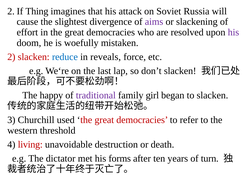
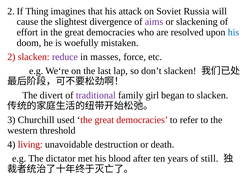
his at (233, 32) colour: purple -> blue
reduce colour: blue -> purple
reveals: reveals -> masses
happy: happy -> divert
forms: forms -> blood
turn: turn -> still
